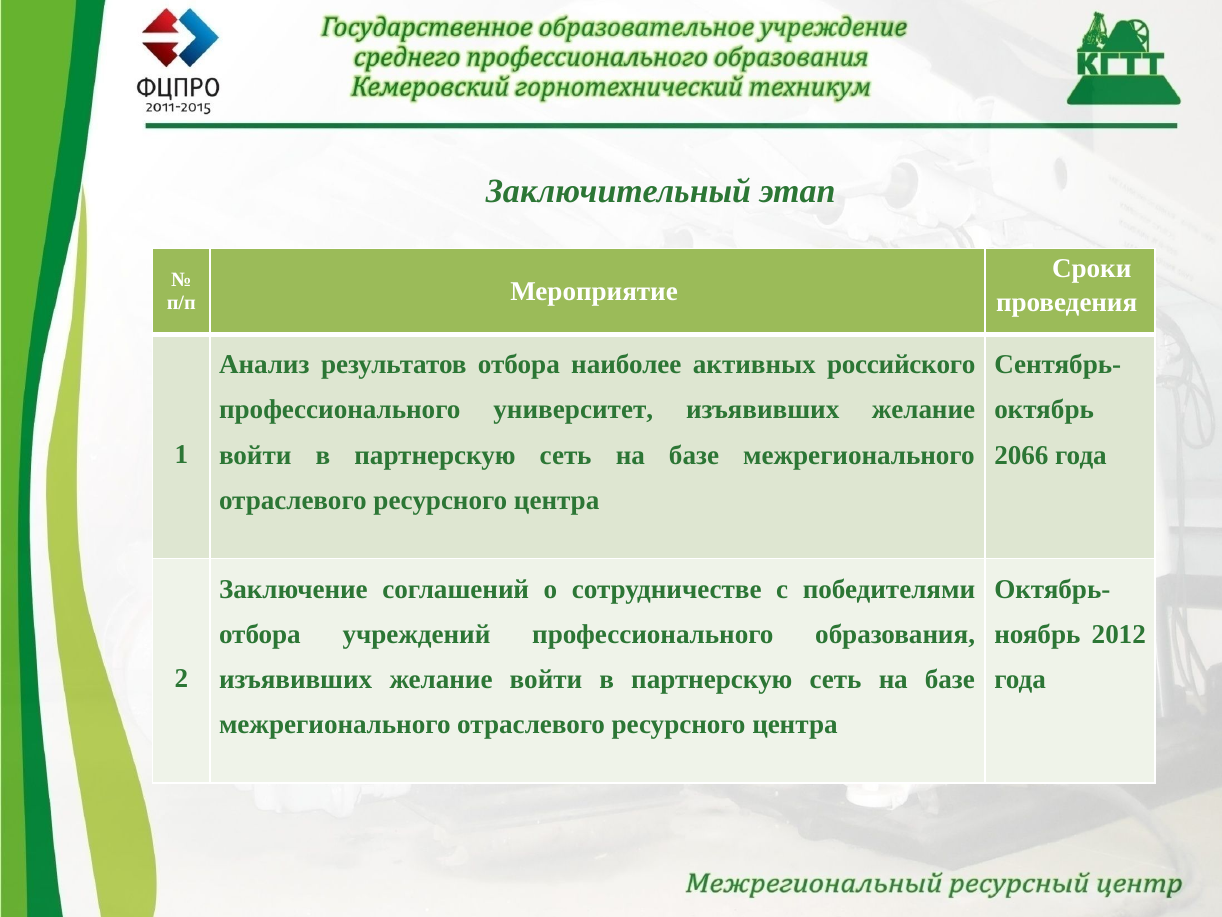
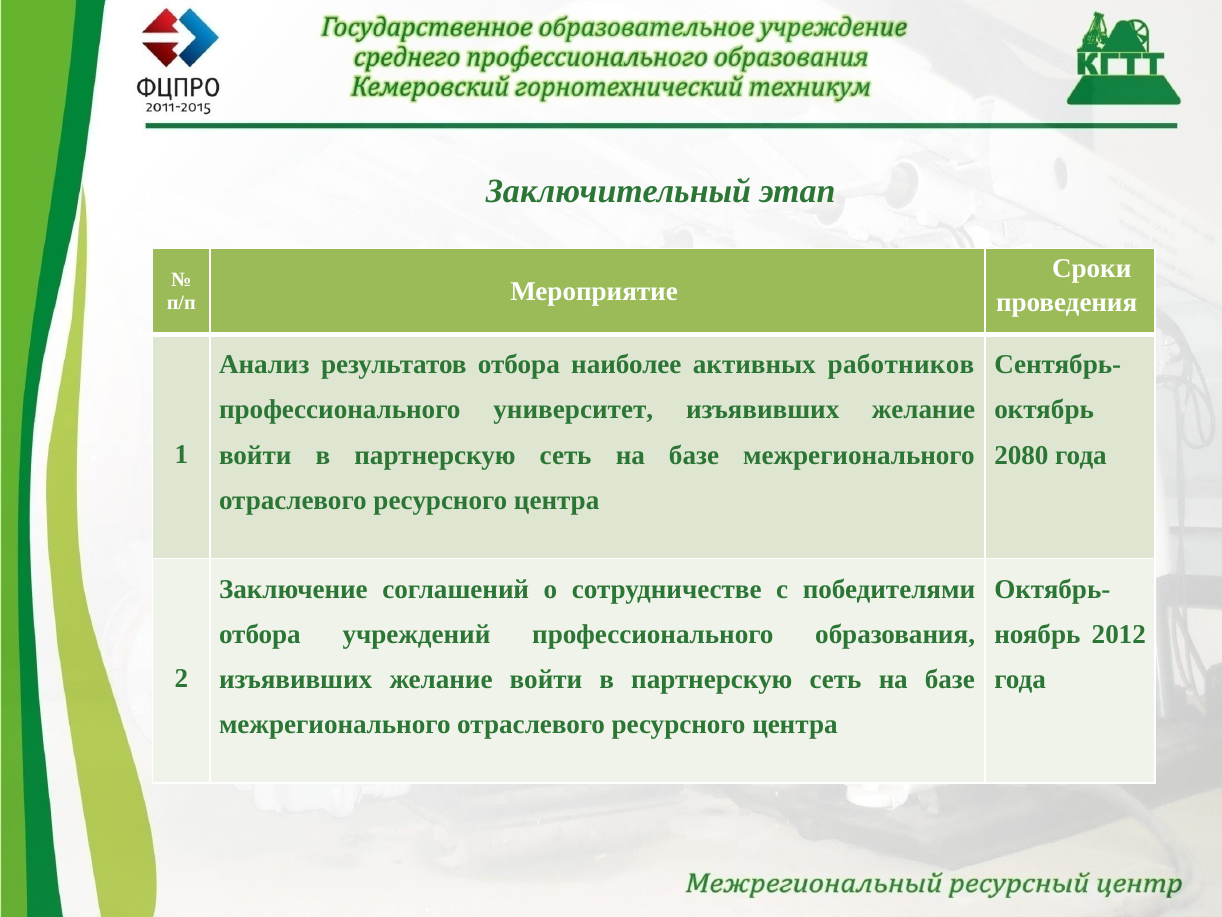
российского: российского -> работников
2066: 2066 -> 2080
